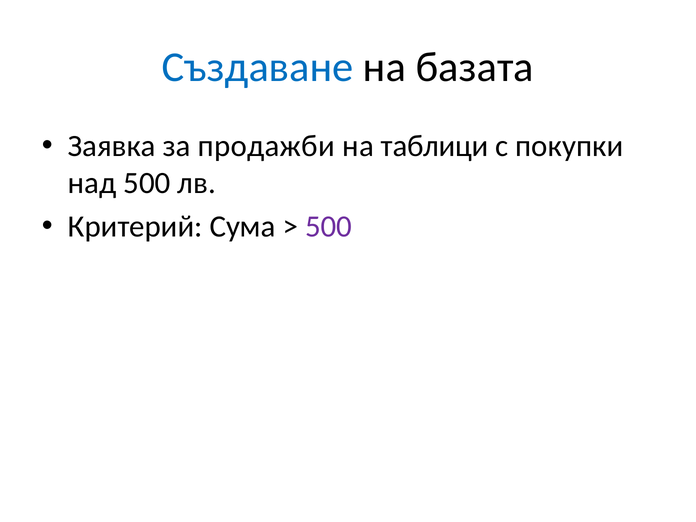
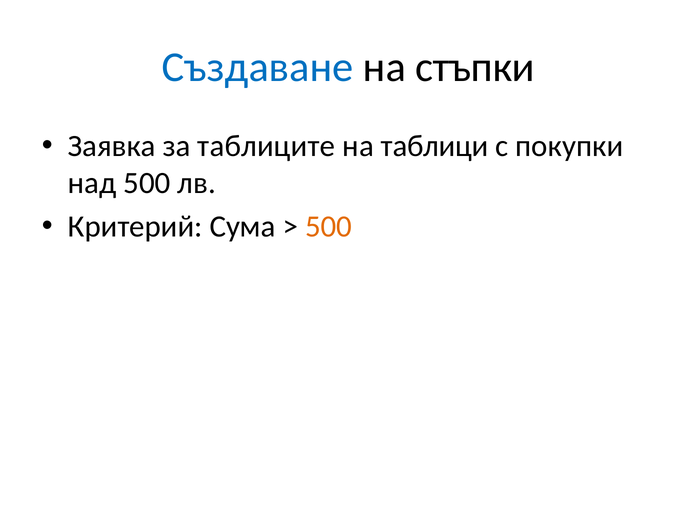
базата: базата -> стъпки
продажби: продажби -> таблиците
500 at (329, 226) colour: purple -> orange
